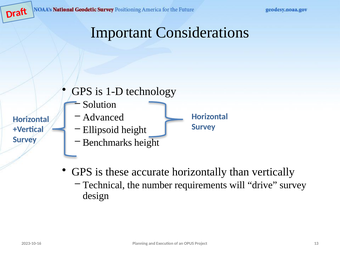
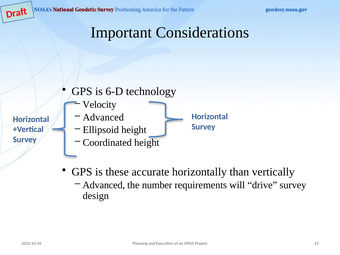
1-D: 1-D -> 6-D
Solution: Solution -> Velocity
Benchmarks: Benchmarks -> Coordinated
Technical at (104, 185): Technical -> Advanced
